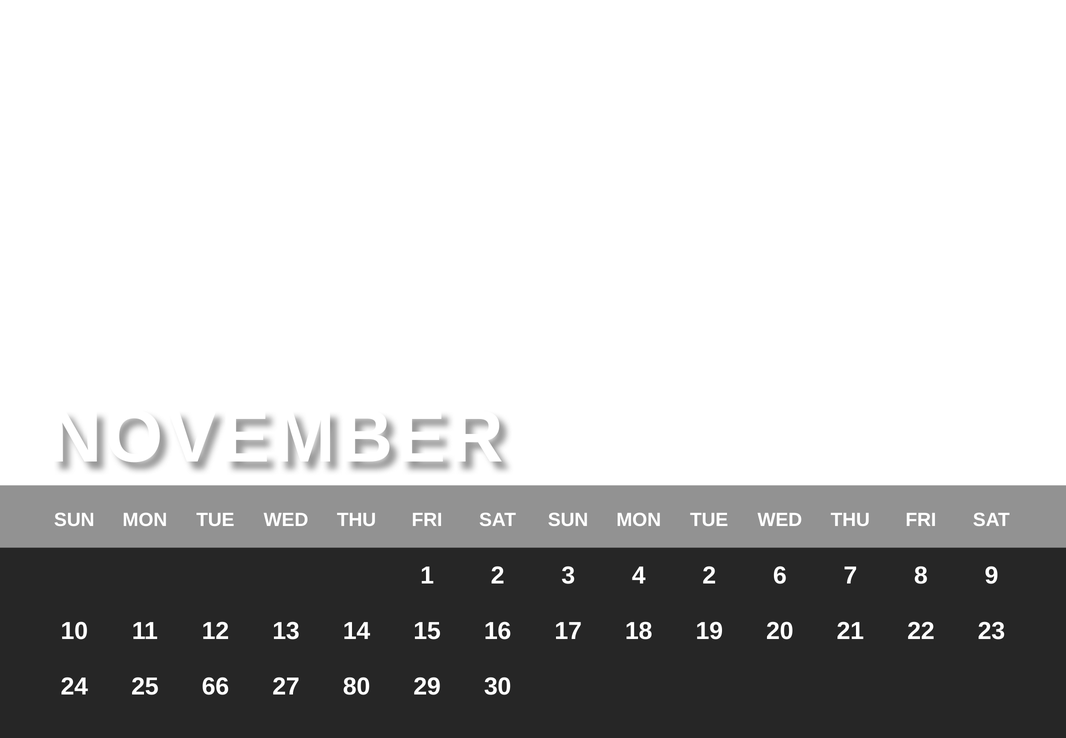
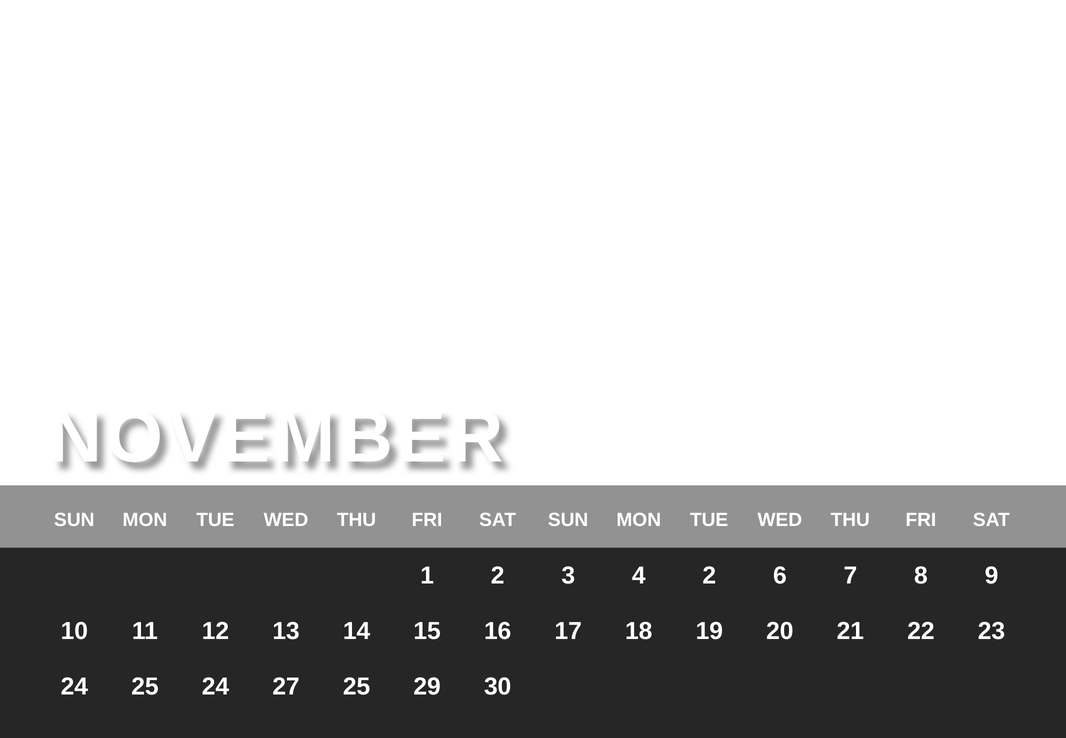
25 66: 66 -> 24
27 80: 80 -> 25
